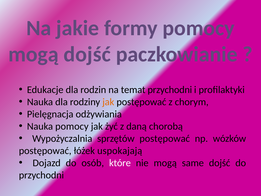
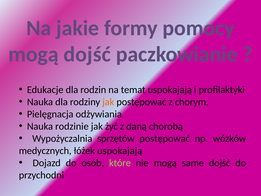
temat przychodni: przychodni -> uspokajają
Nauka pomocy: pomocy -> rodzinie
postępować at (45, 151): postępować -> medycznych
które colour: white -> light green
